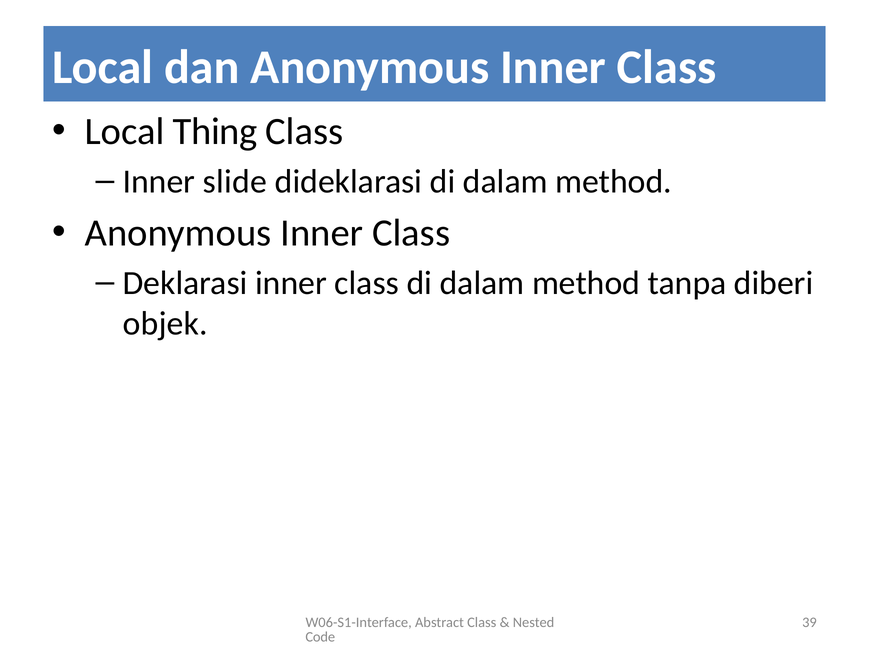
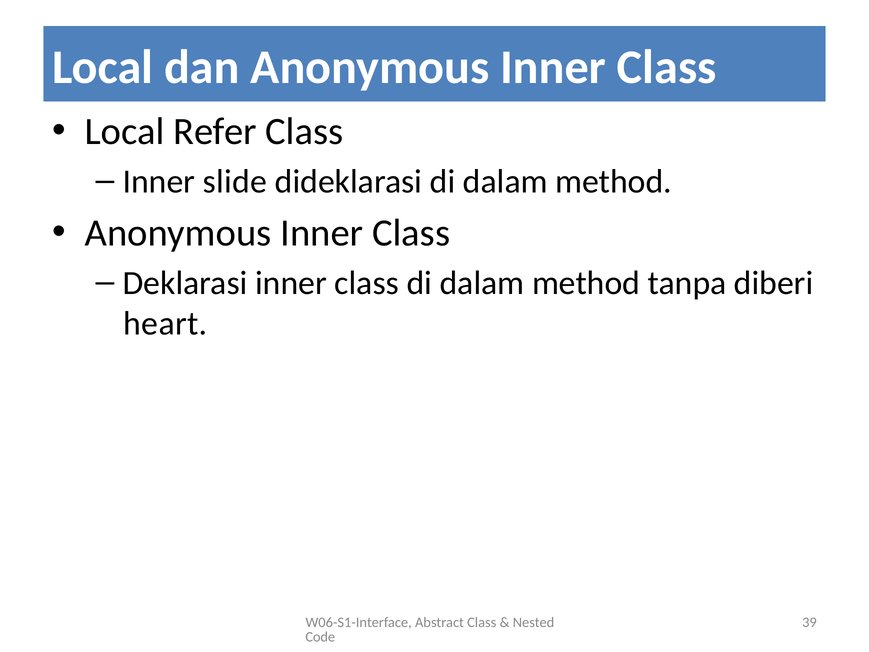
Thing: Thing -> Refer
objek: objek -> heart
